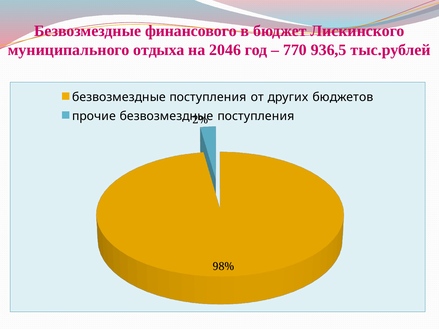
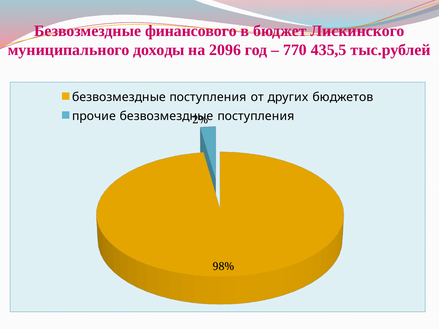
отдыха: отдыха -> доходы
2046: 2046 -> 2096
936,5: 936,5 -> 435,5
